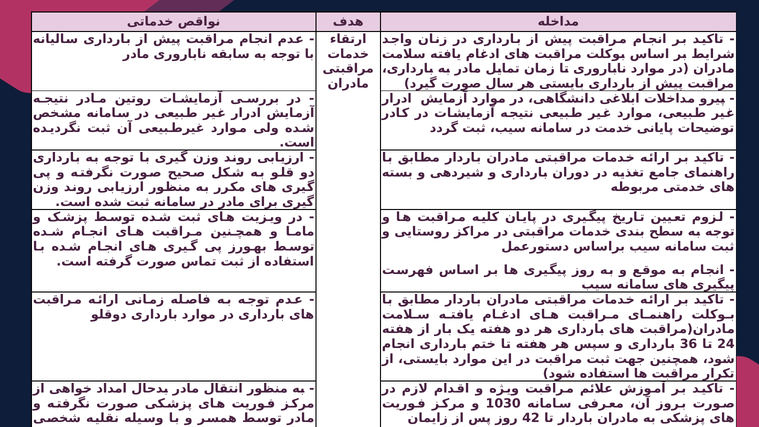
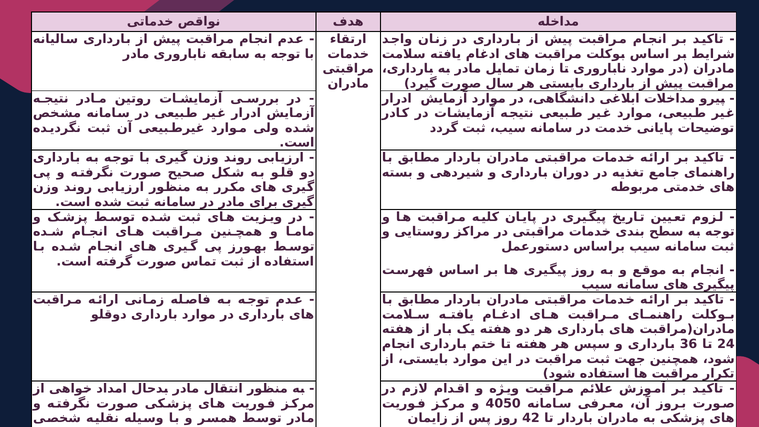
1030: 1030 -> 4050
